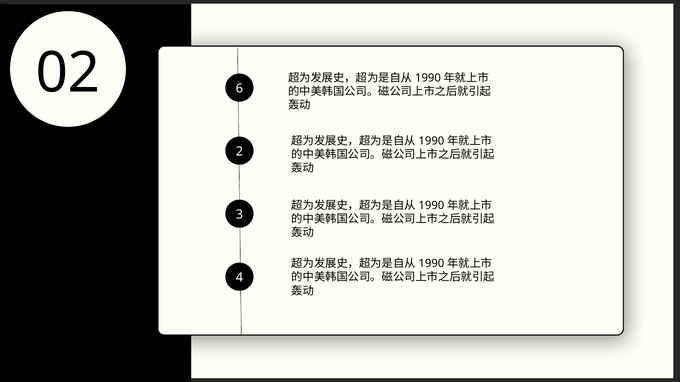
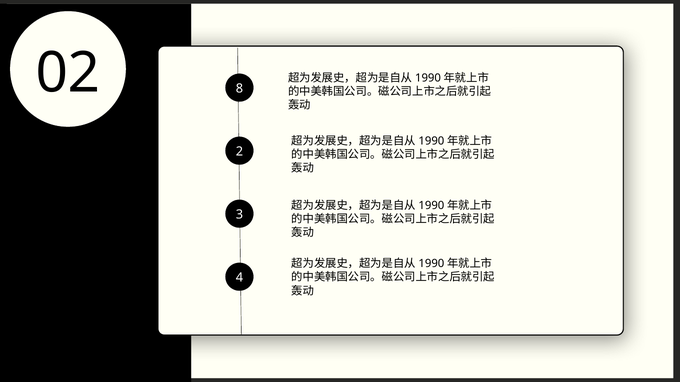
6: 6 -> 8
